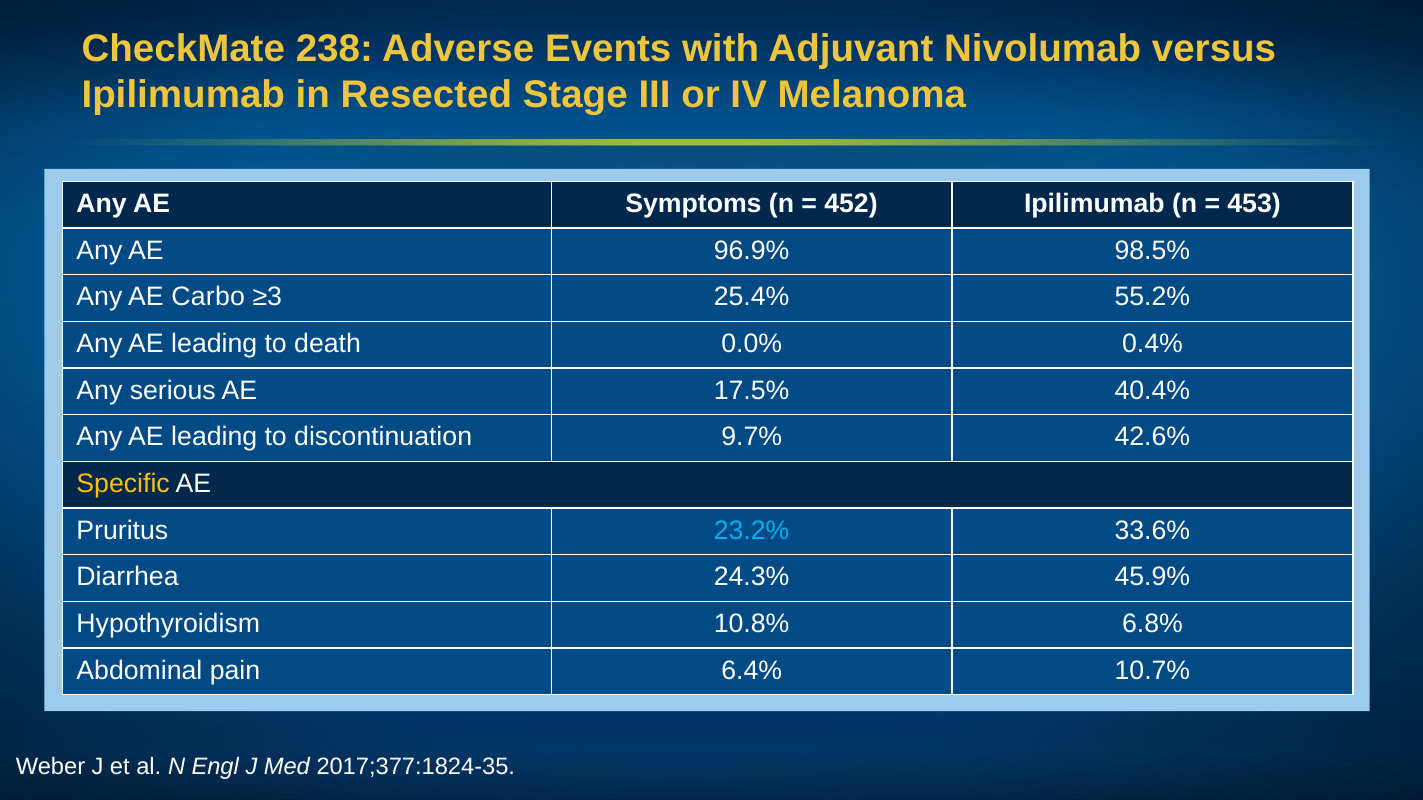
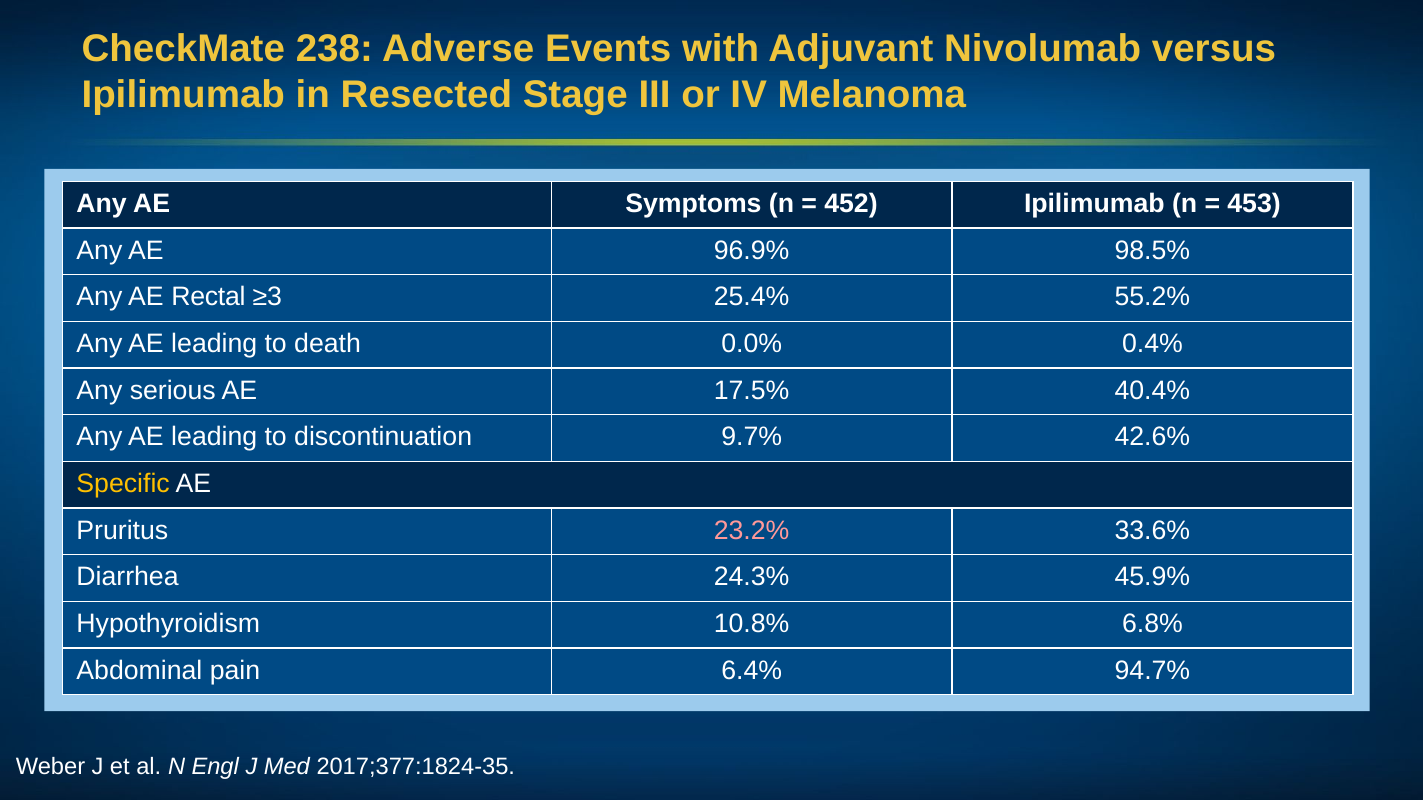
Carbo: Carbo -> Rectal
23.2% colour: light blue -> pink
10.7%: 10.7% -> 94.7%
